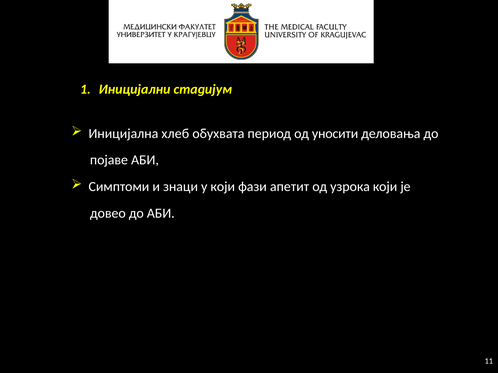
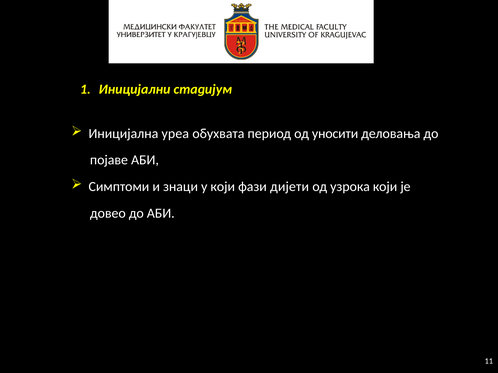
хлеб: хлеб -> уреа
апетит: апетит -> дијети
